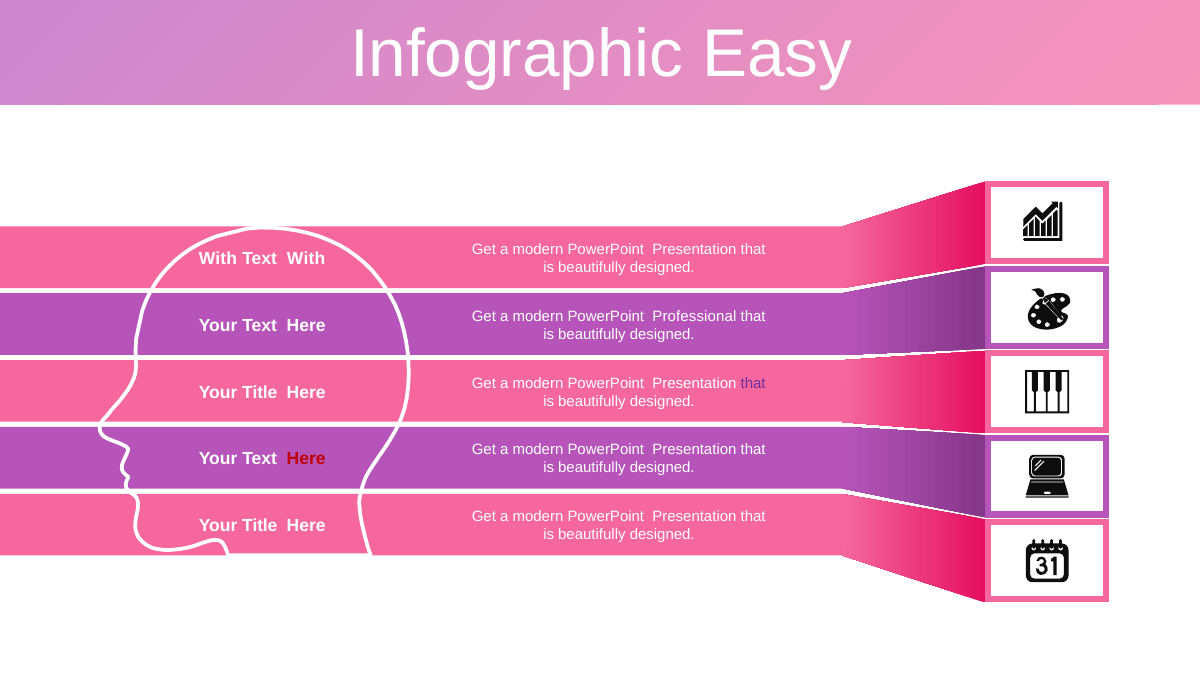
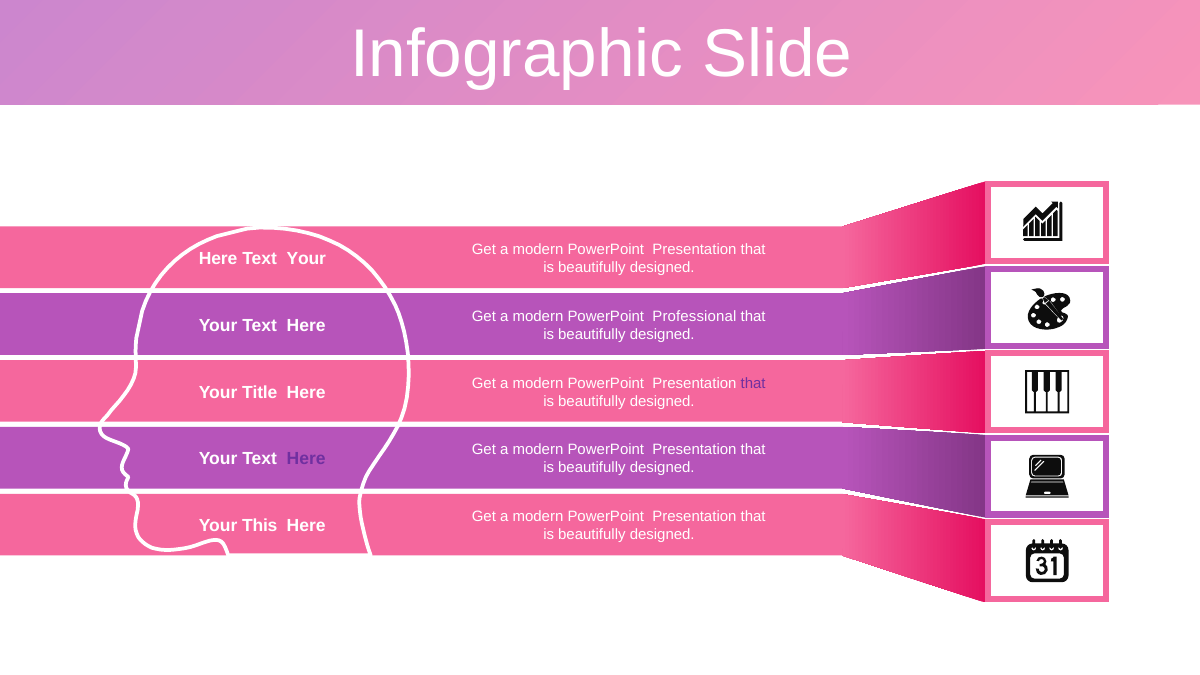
Easy: Easy -> Slide
With at (218, 259): With -> Here
Text With: With -> Your
Here at (306, 459) colour: red -> purple
Title at (260, 526): Title -> This
